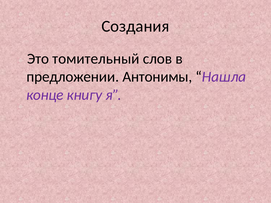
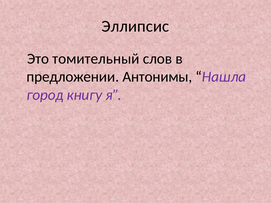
Создания: Создания -> Эллипсис
конце: конце -> город
